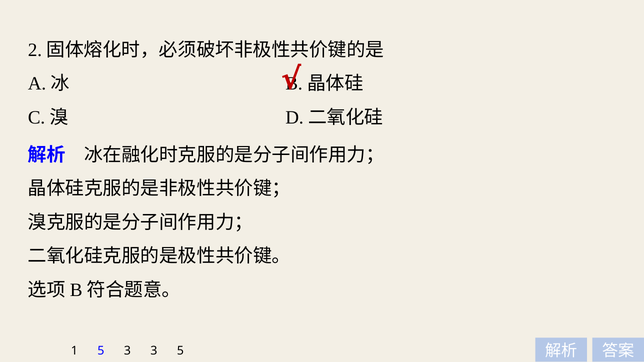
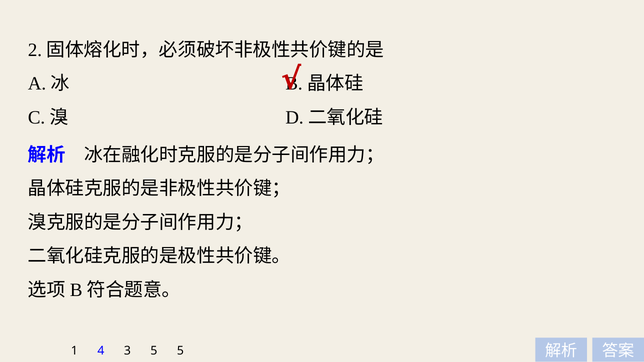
1 5: 5 -> 4
3 3: 3 -> 5
